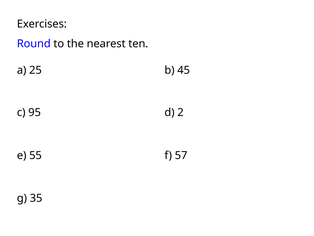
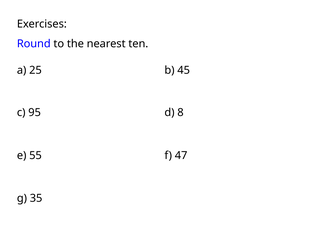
2: 2 -> 8
57: 57 -> 47
